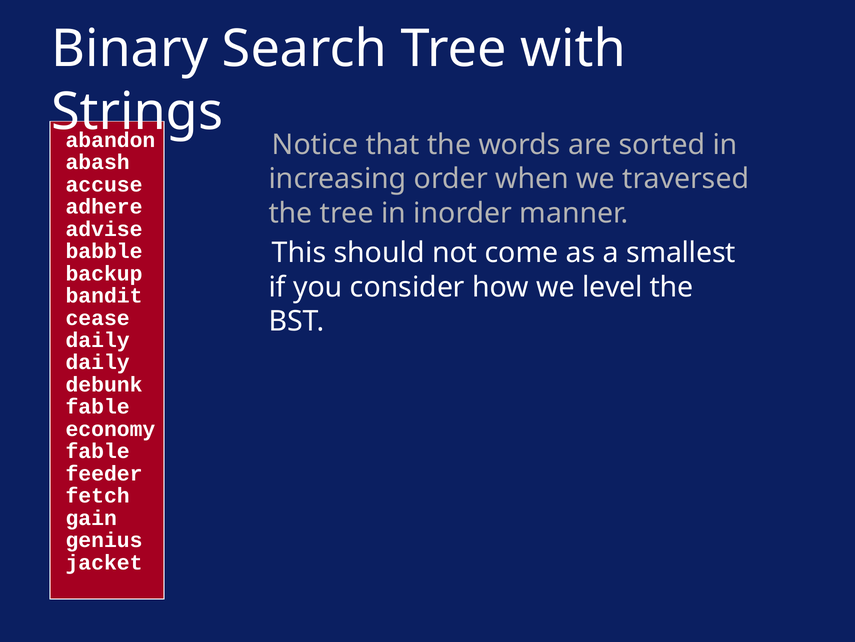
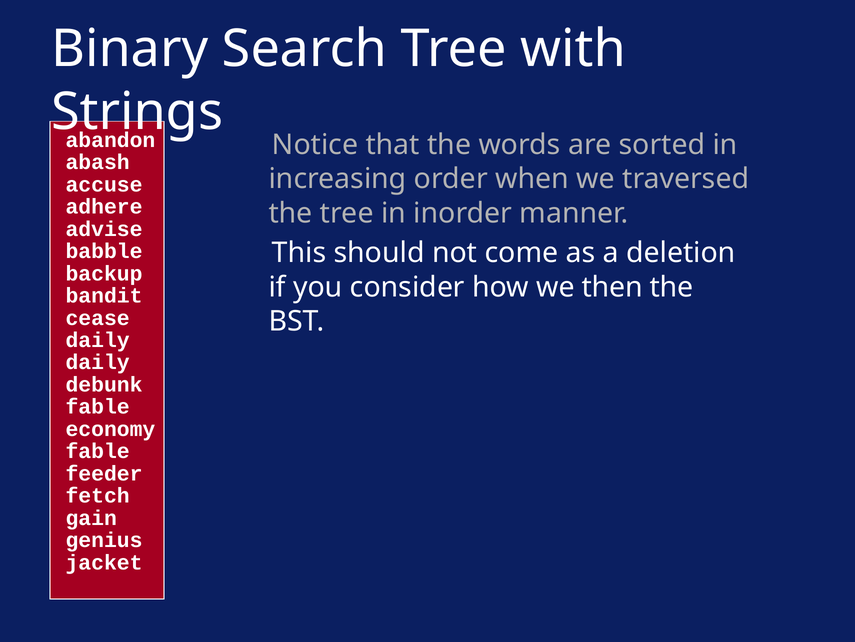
smallest: smallest -> deletion
level: level -> then
